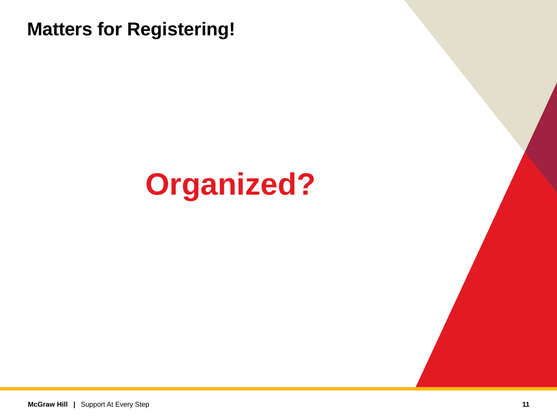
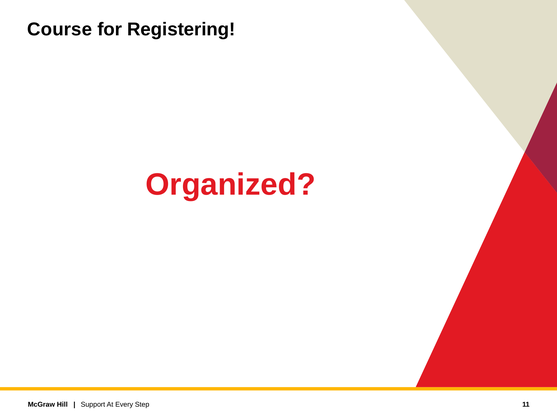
Matters: Matters -> Course
